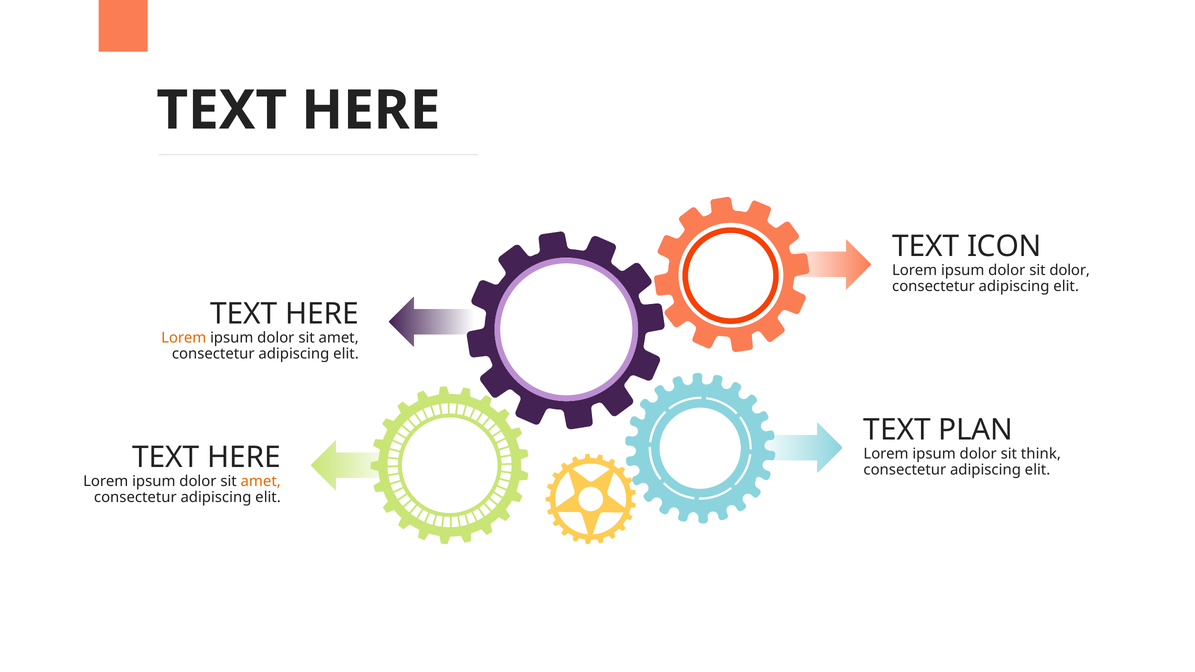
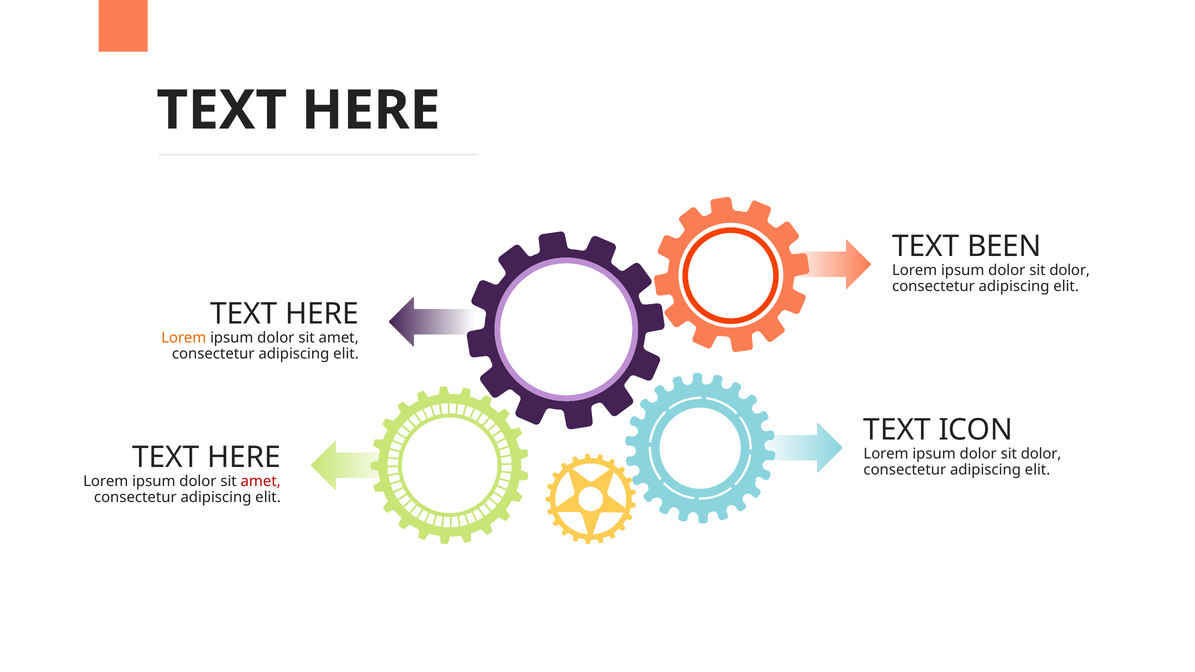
ICON: ICON -> BEEN
PLAN: PLAN -> ICON
think at (1041, 454): think -> dolor
amet at (261, 481) colour: orange -> red
